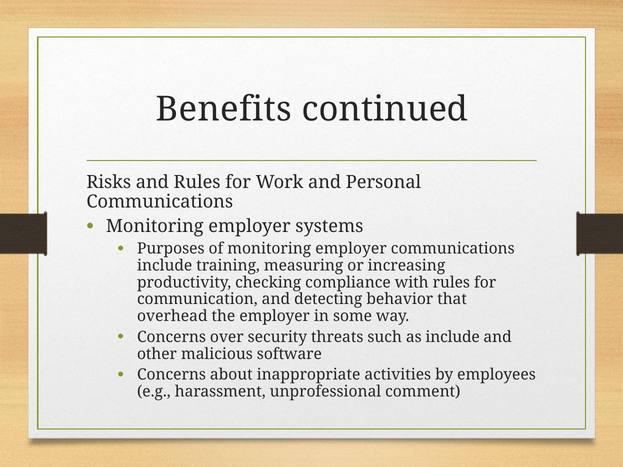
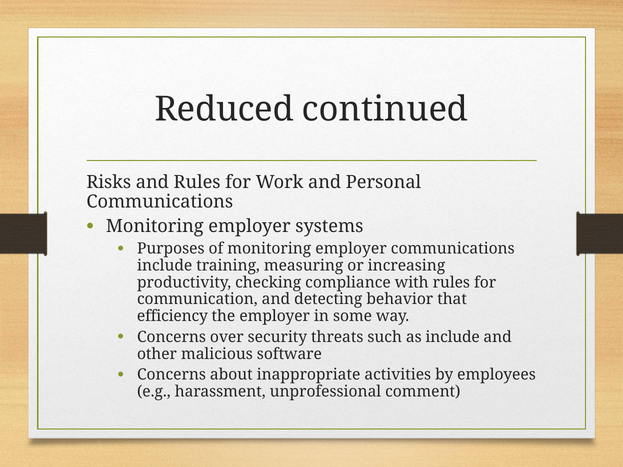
Benefits: Benefits -> Reduced
overhead: overhead -> efficiency
